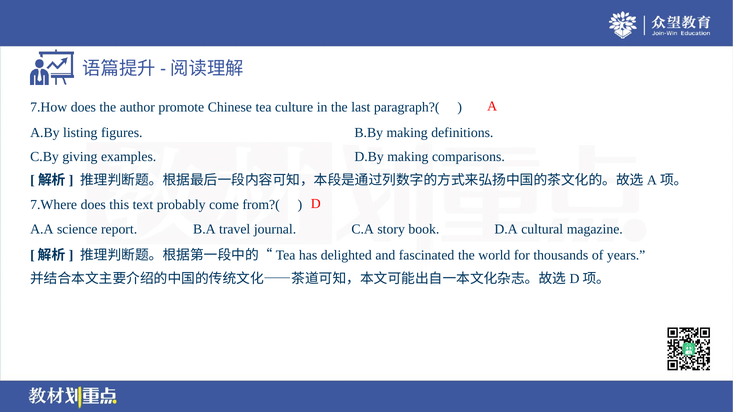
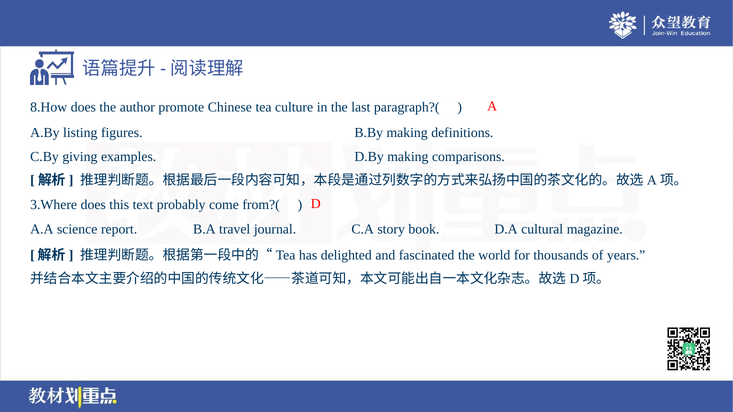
7.How: 7.How -> 8.How
7.Where: 7.Where -> 3.Where
